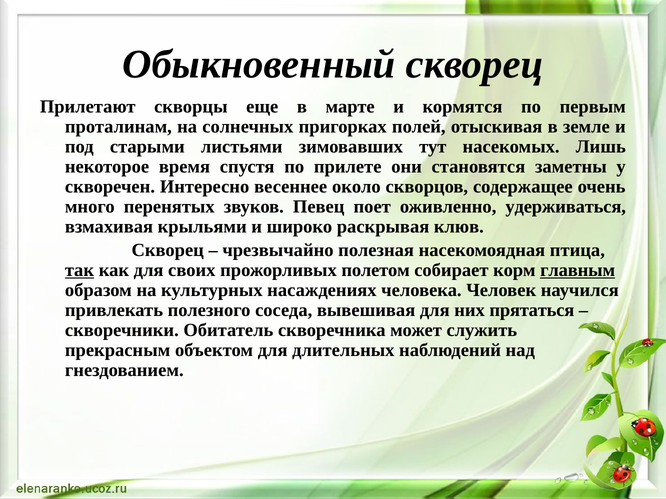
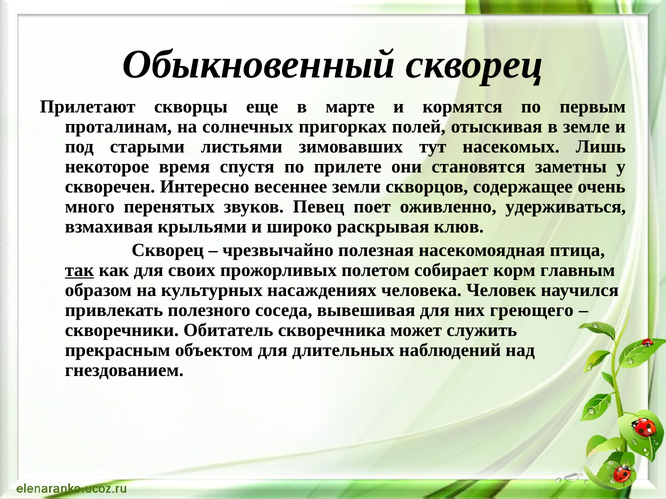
около: около -> земли
главным underline: present -> none
прятаться: прятаться -> греющего
